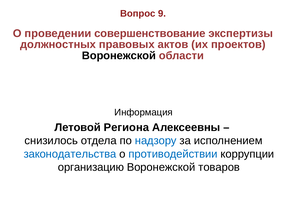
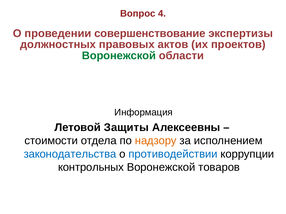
9: 9 -> 4
Воронежской at (119, 56) colour: black -> green
Региона: Региона -> Защиты
снизилось: снизилось -> стоимости
надзору colour: blue -> orange
организацию: организацию -> контрольных
